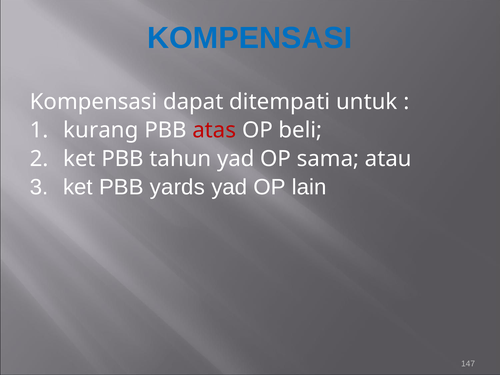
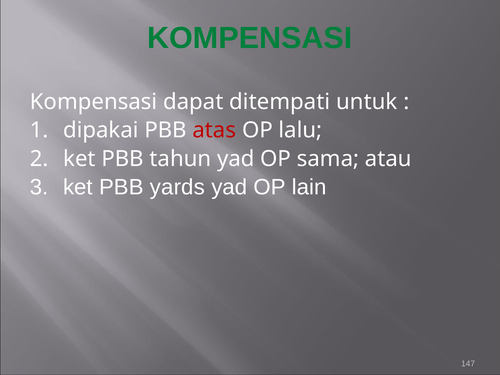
KOMPENSASI at (250, 38) colour: blue -> green
kurang: kurang -> dipakai
beli: beli -> lalu
